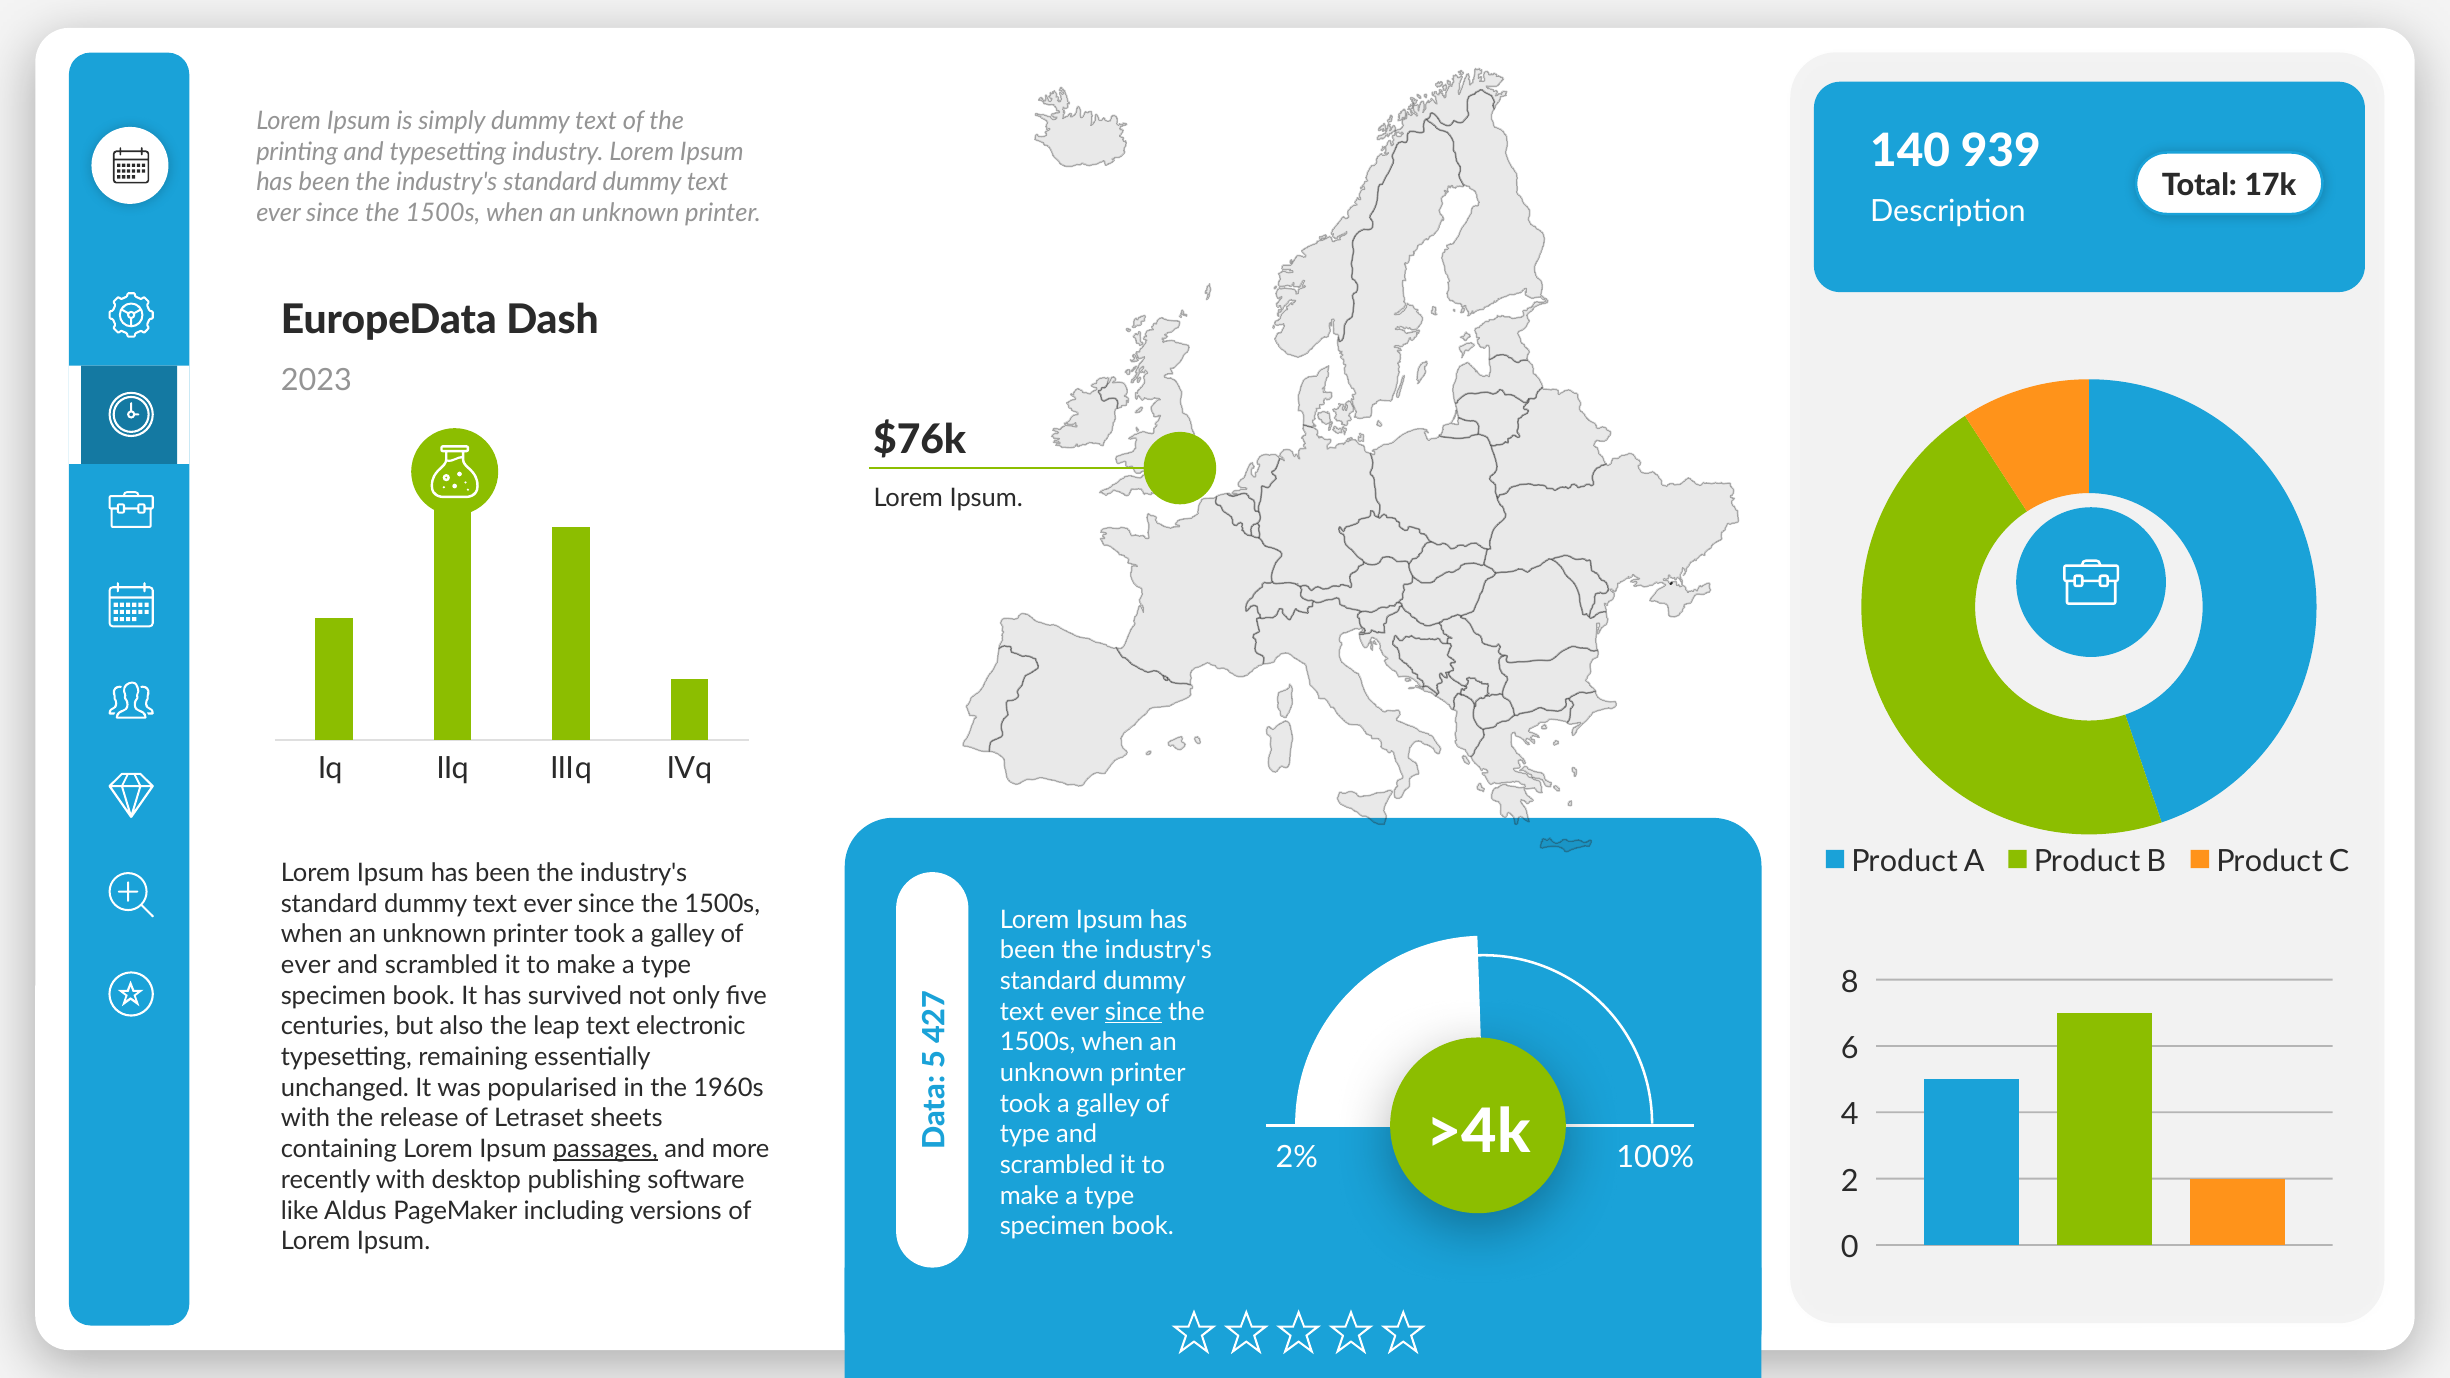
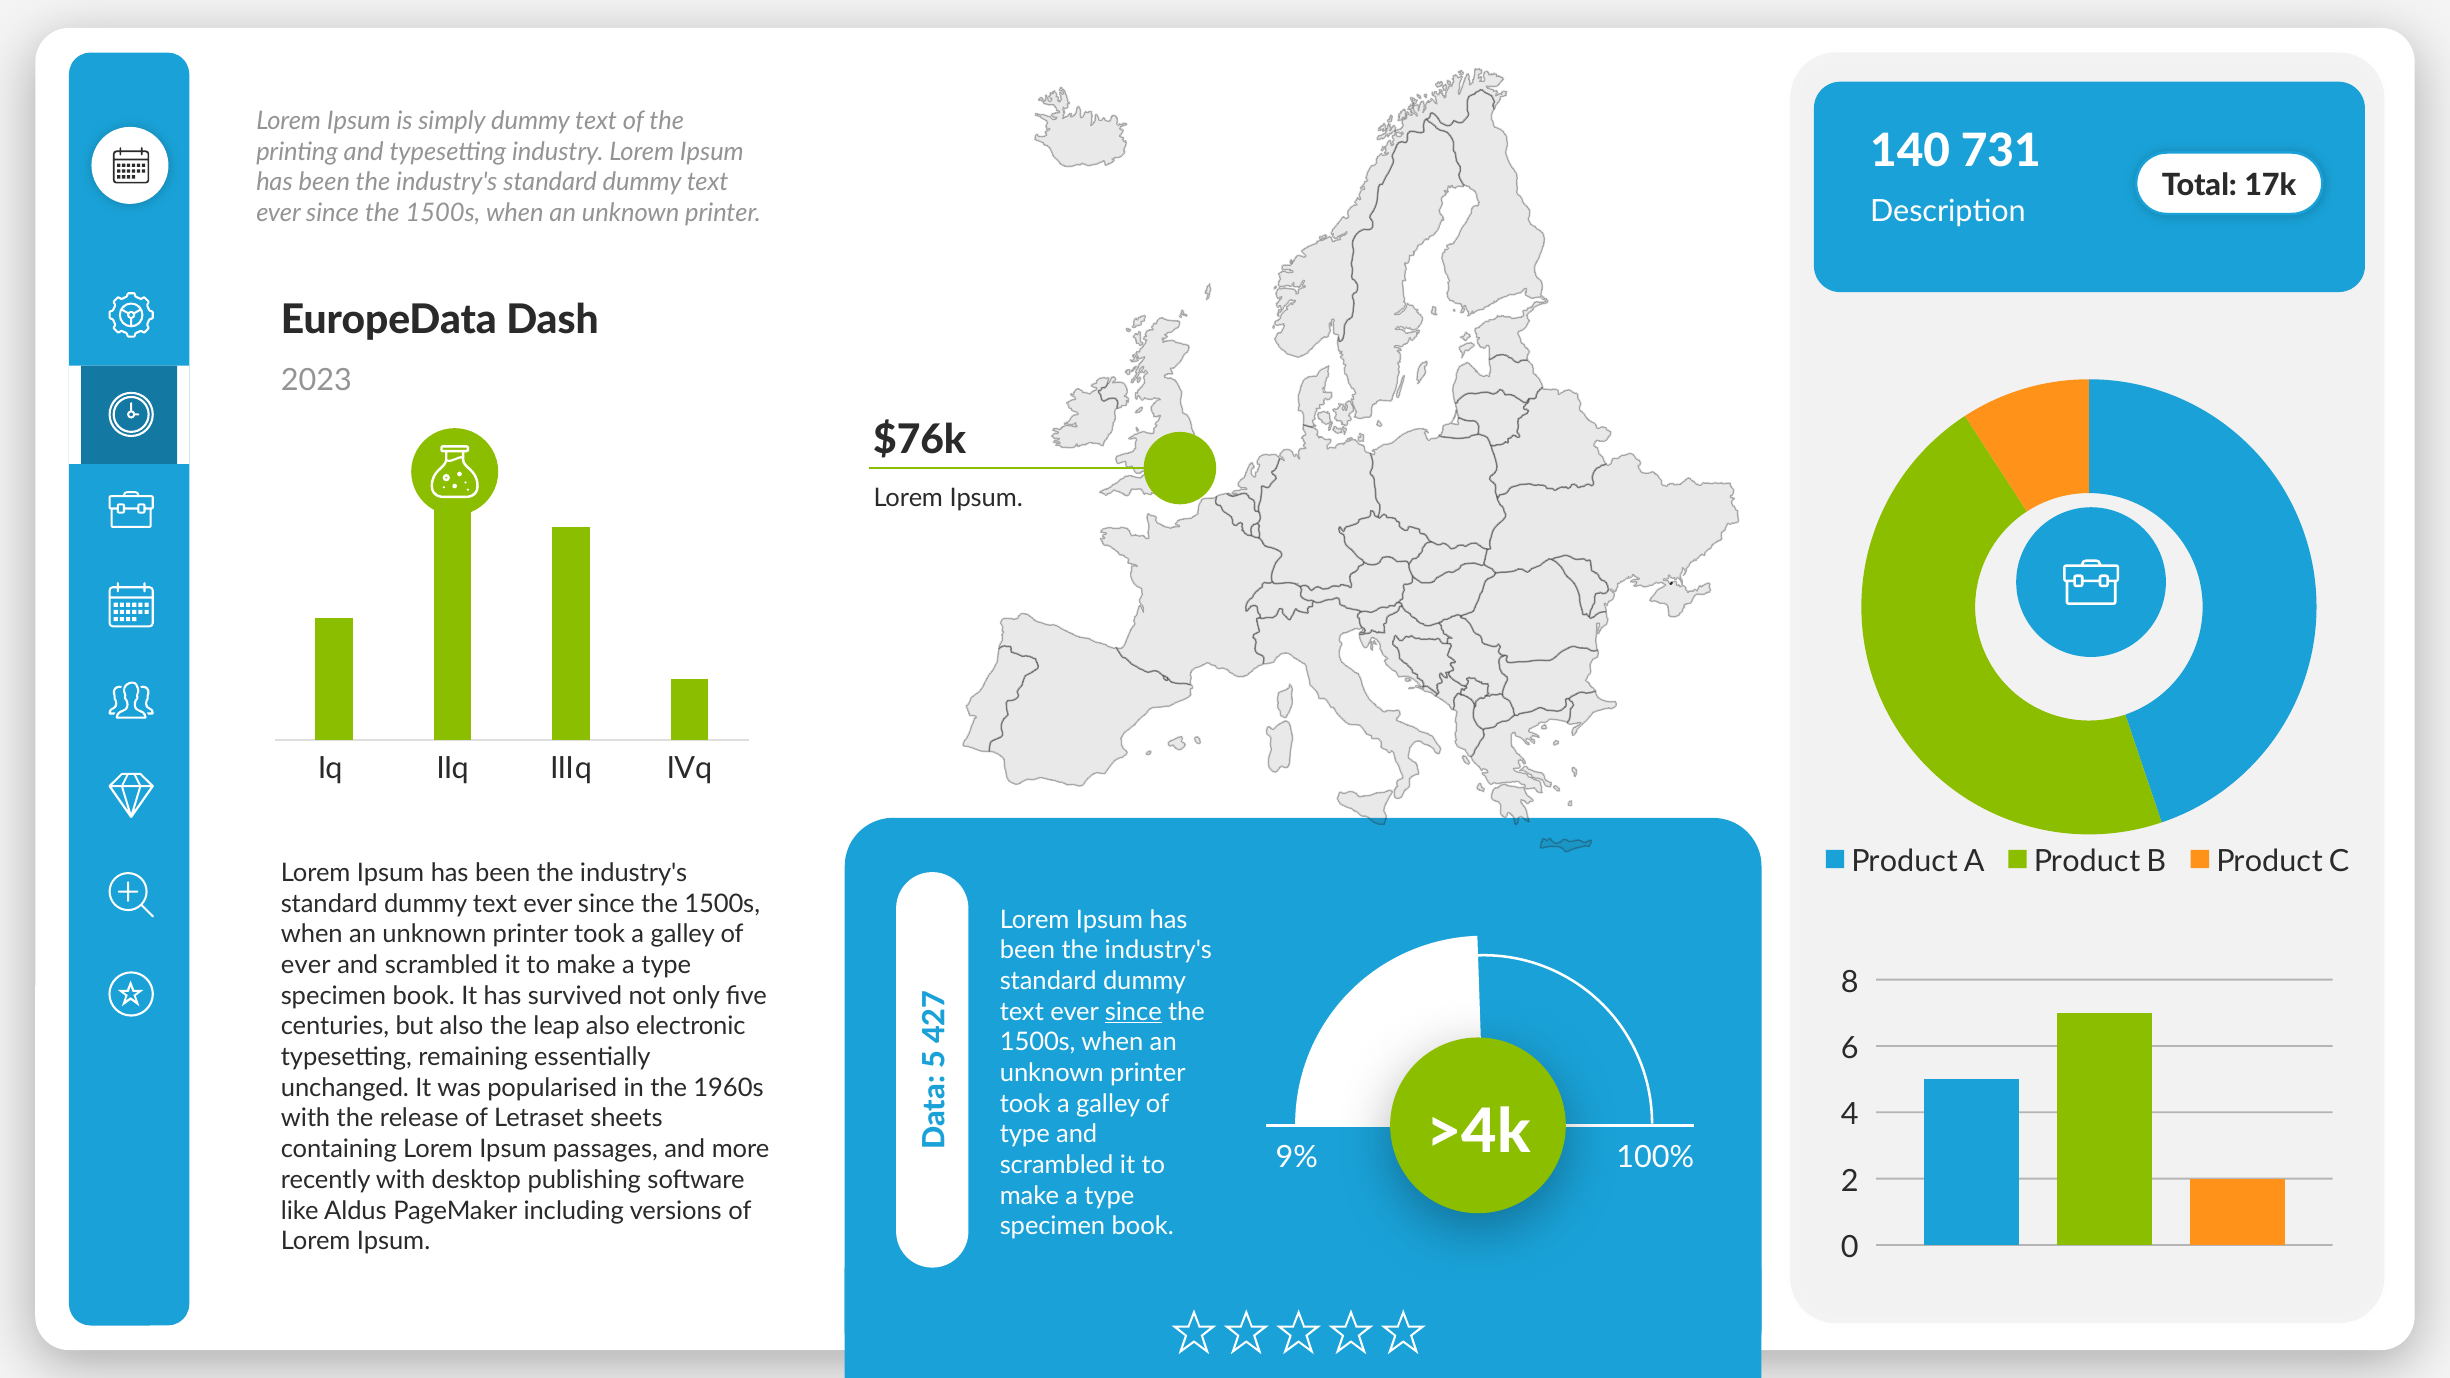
939: 939 -> 731
leap text: text -> also
passages underline: present -> none
2%: 2% -> 9%
